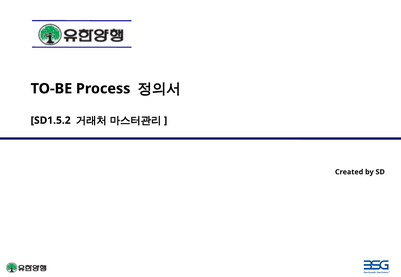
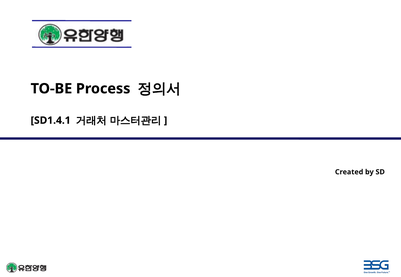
SD1.5.2: SD1.5.2 -> SD1.4.1
